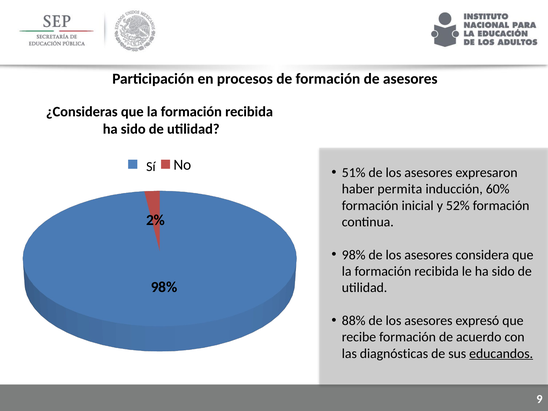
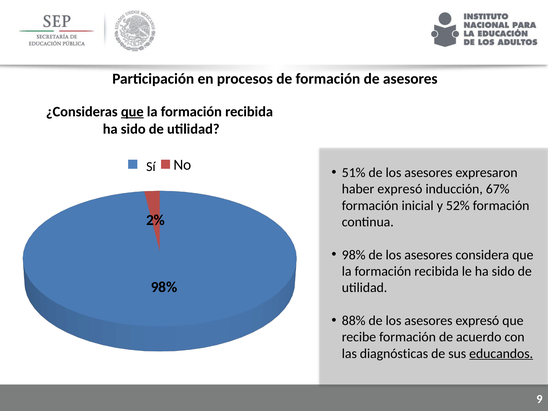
que at (132, 112) underline: none -> present
haber permita: permita -> expresó
60%: 60% -> 67%
